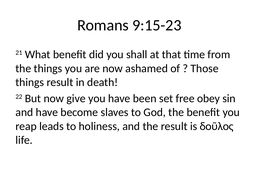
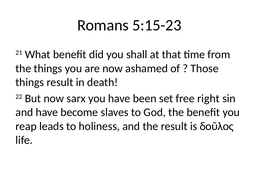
9:15-23: 9:15-23 -> 5:15-23
give: give -> sarx
obey: obey -> right
